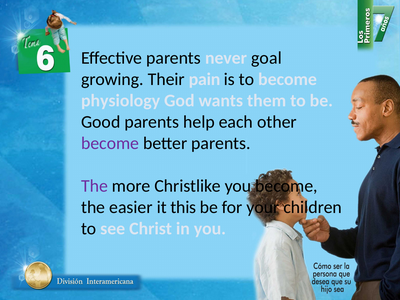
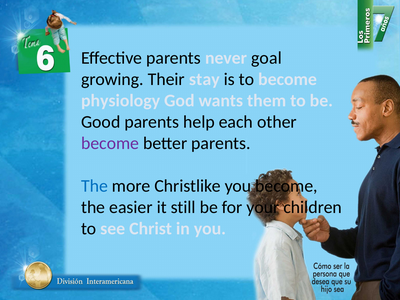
pain: pain -> stay
The at (94, 186) colour: purple -> blue
this: this -> still
